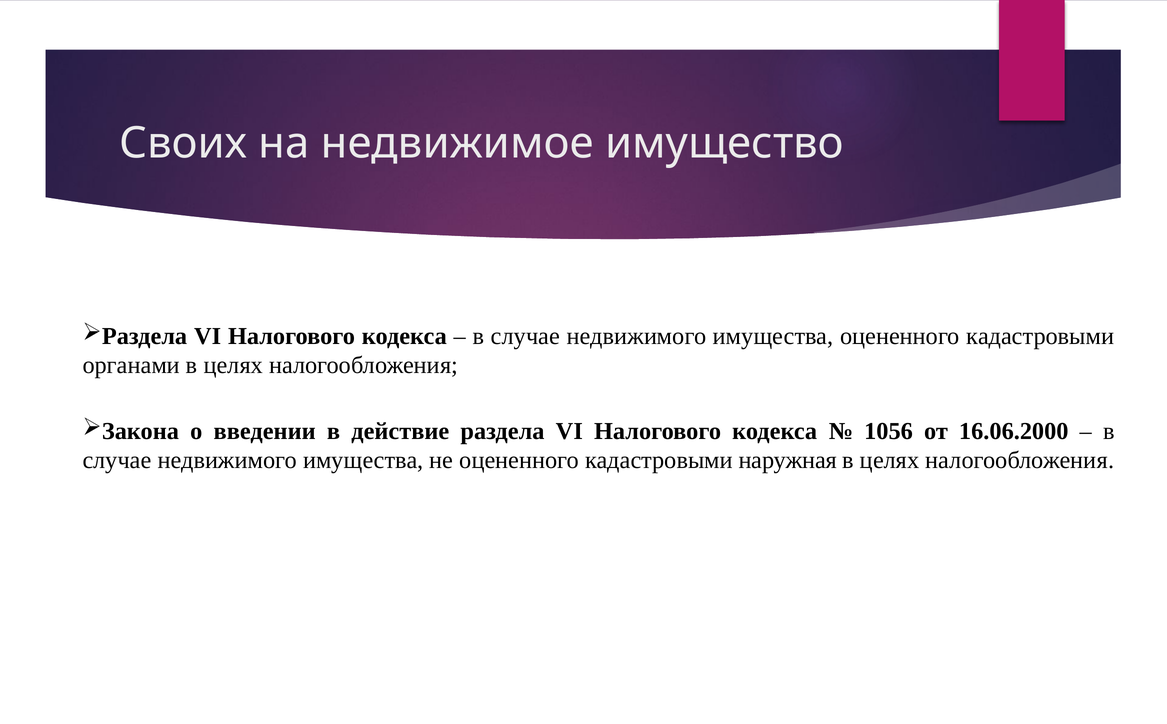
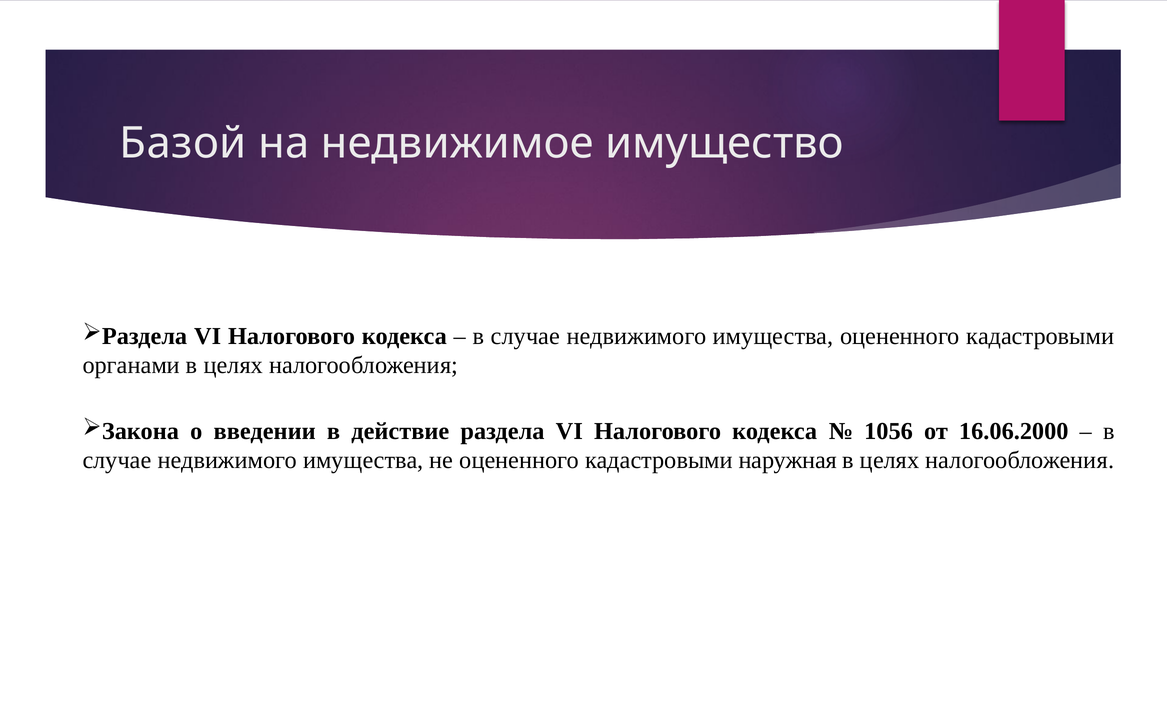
Своих: Своих -> Базой
